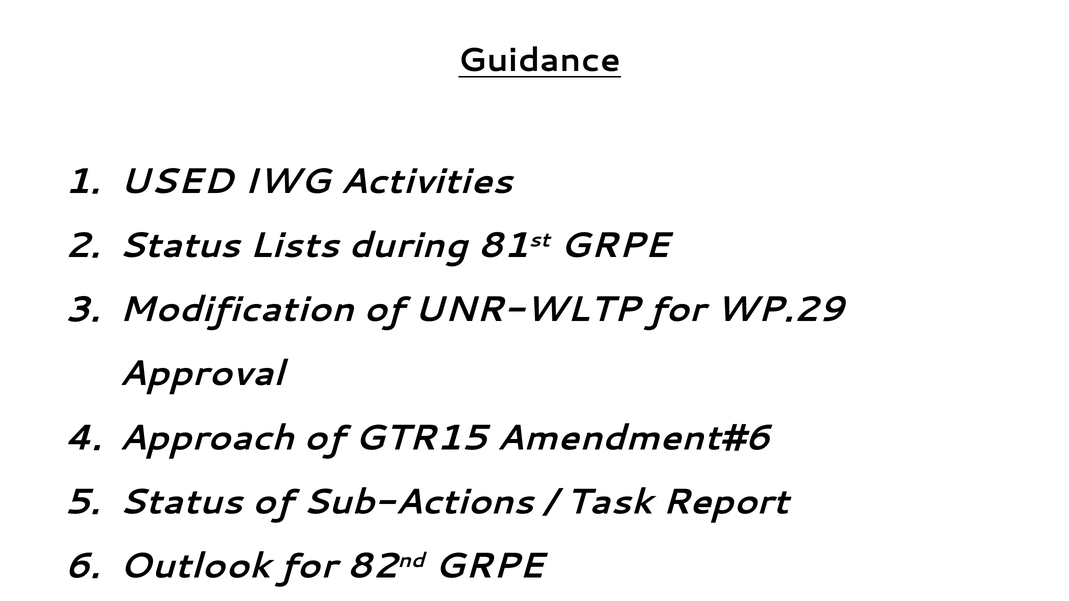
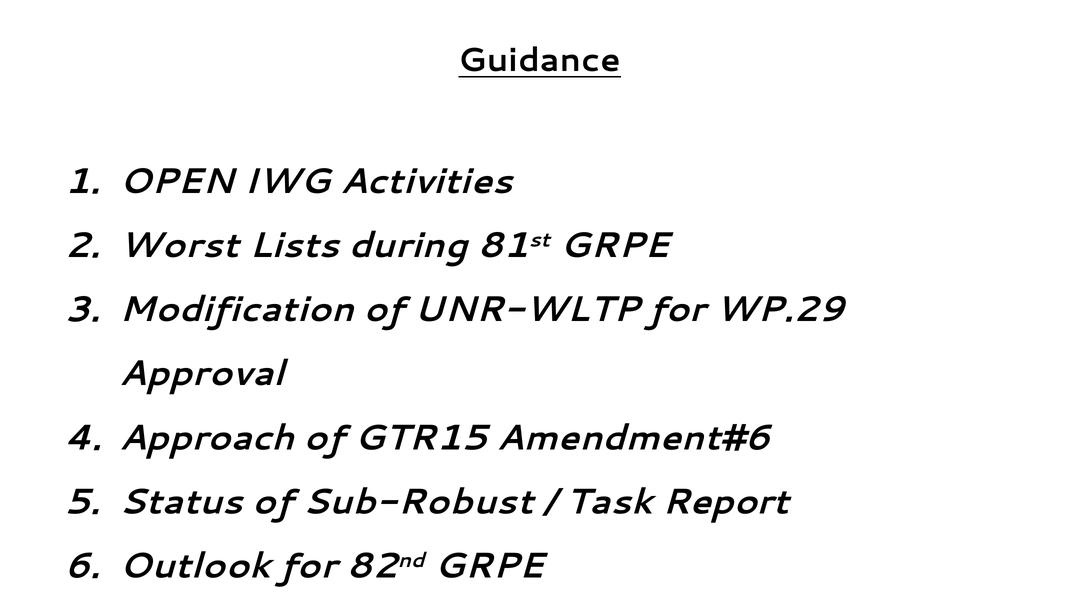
USED: USED -> OPEN
Status at (180, 246): Status -> Worst
Sub-Actions: Sub-Actions -> Sub-Robust
